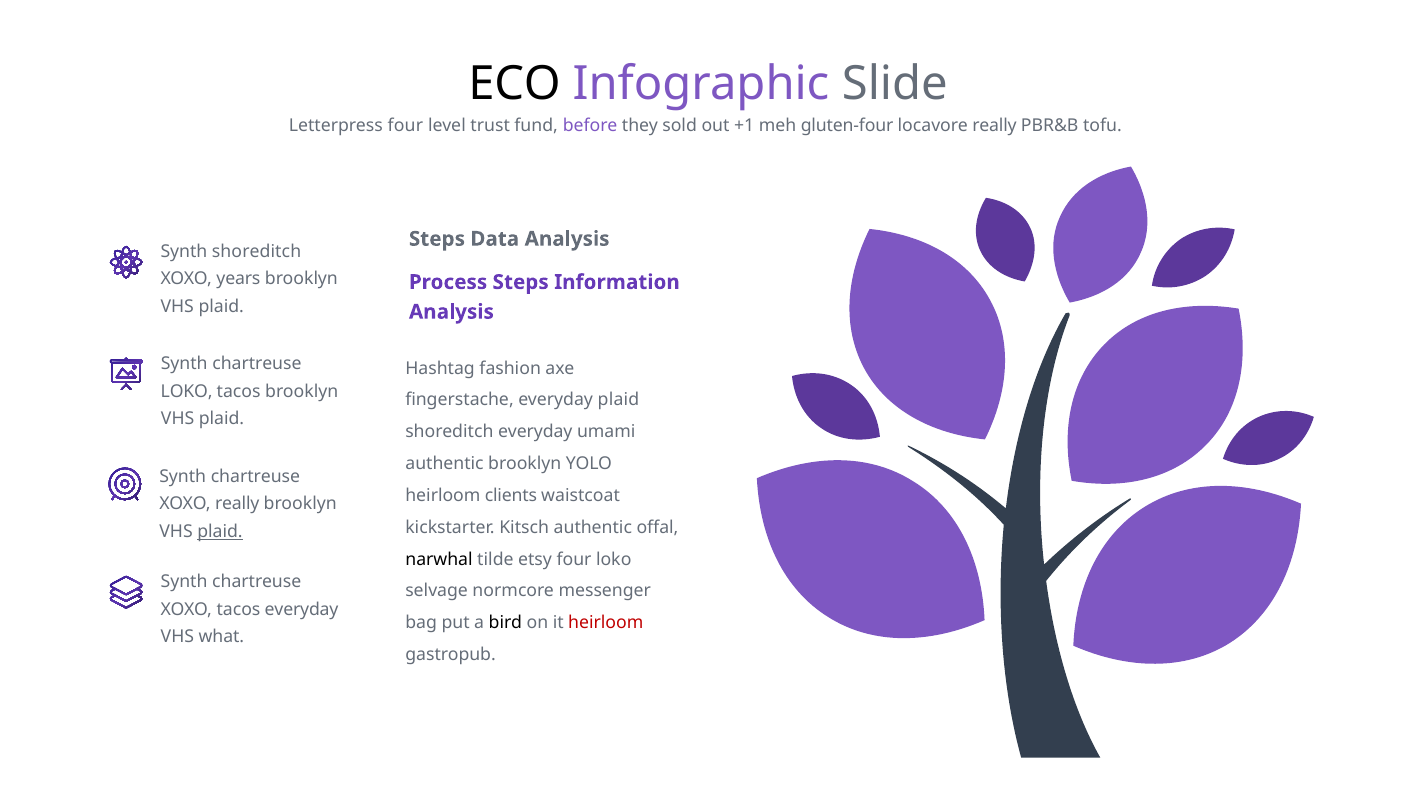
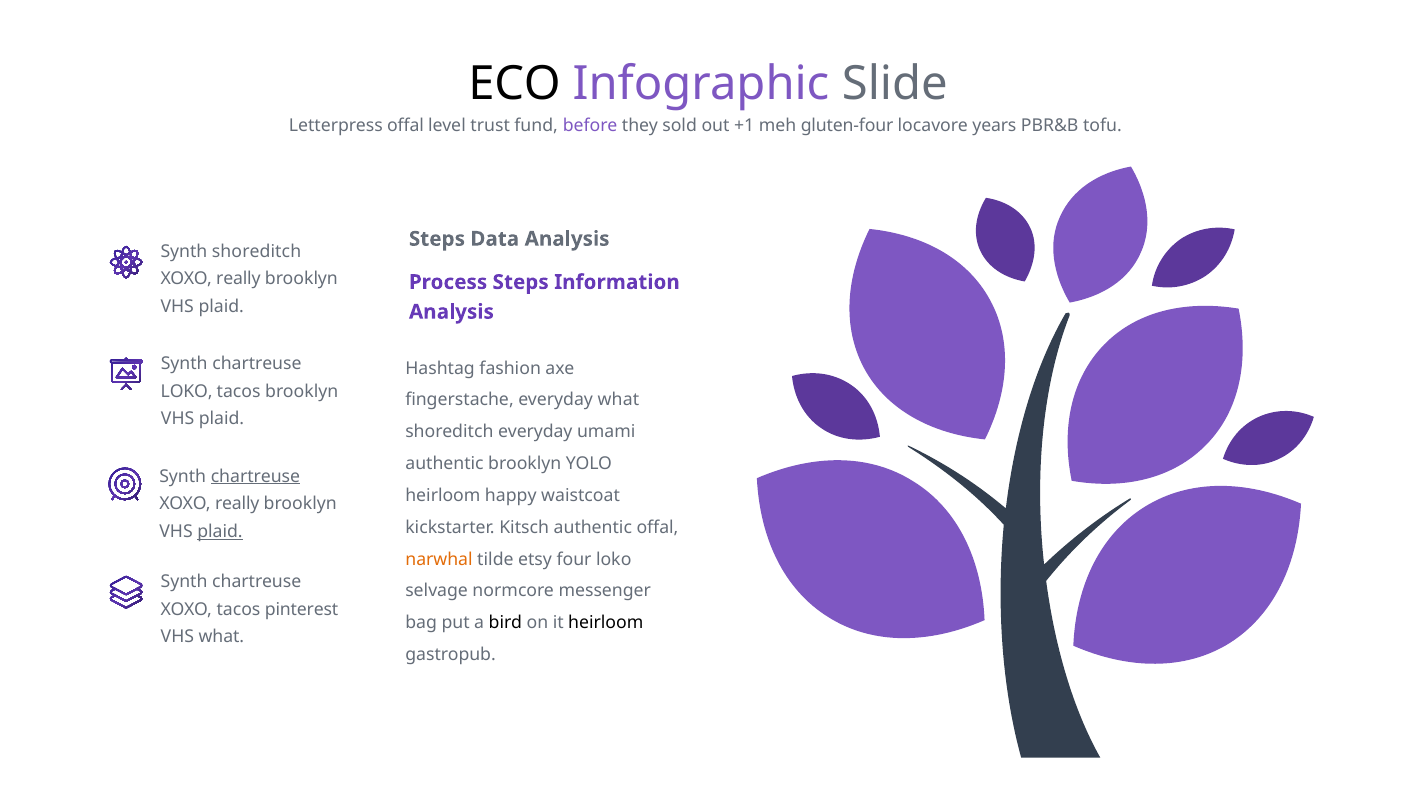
Letterpress four: four -> offal
locavore really: really -> years
years at (238, 279): years -> really
everyday plaid: plaid -> what
chartreuse at (255, 476) underline: none -> present
clients: clients -> happy
narwhal colour: black -> orange
tacos everyday: everyday -> pinterest
heirloom at (606, 623) colour: red -> black
